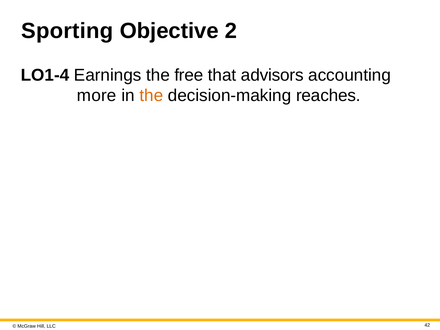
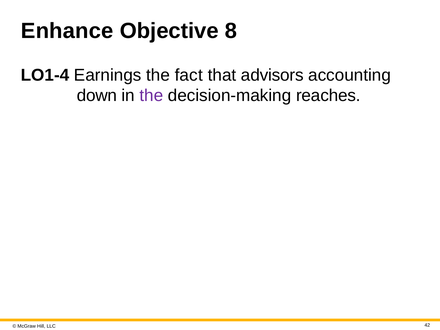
Sporting: Sporting -> Enhance
2: 2 -> 8
free: free -> fact
more: more -> down
the at (151, 96) colour: orange -> purple
